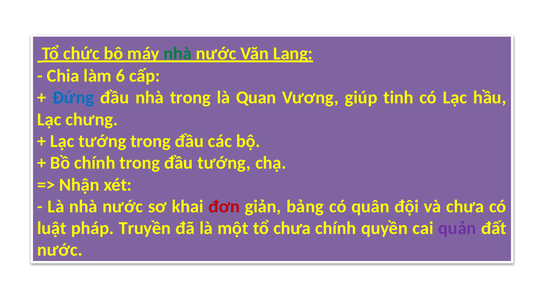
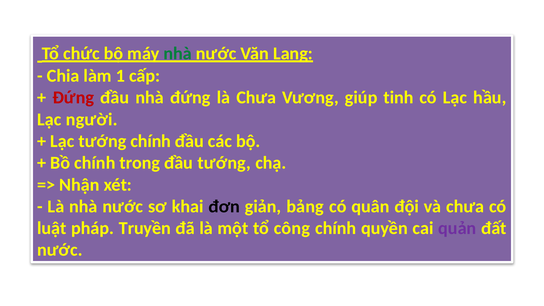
6: 6 -> 1
Đứng at (73, 98) colour: blue -> red
nhà trong: trong -> đứng
là Quan: Quan -> Chưa
chưng: chưng -> người
tướng trong: trong -> chính
đơn colour: red -> black
tổ chưa: chưa -> công
